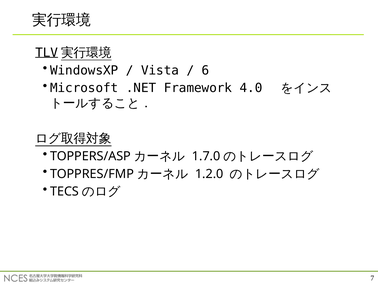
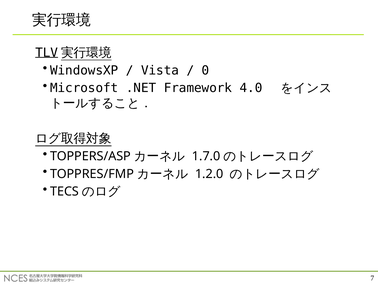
6: 6 -> 0
